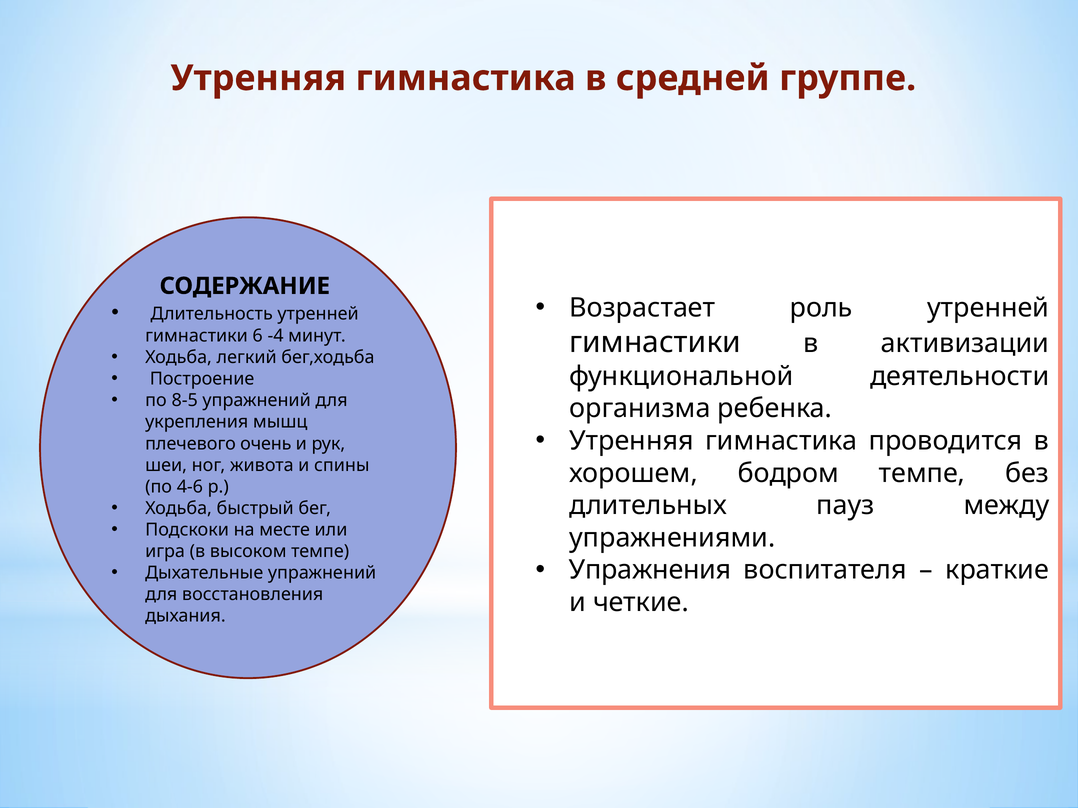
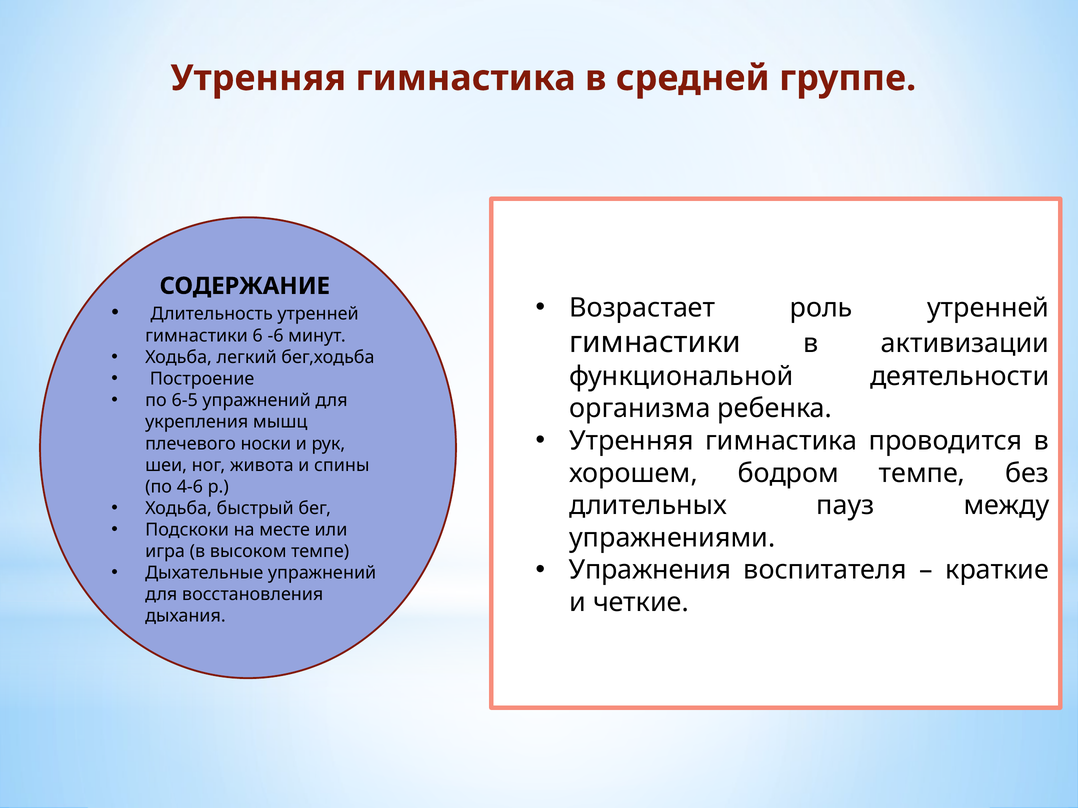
-4: -4 -> -6
8-5: 8-5 -> 6-5
очень: очень -> носки
